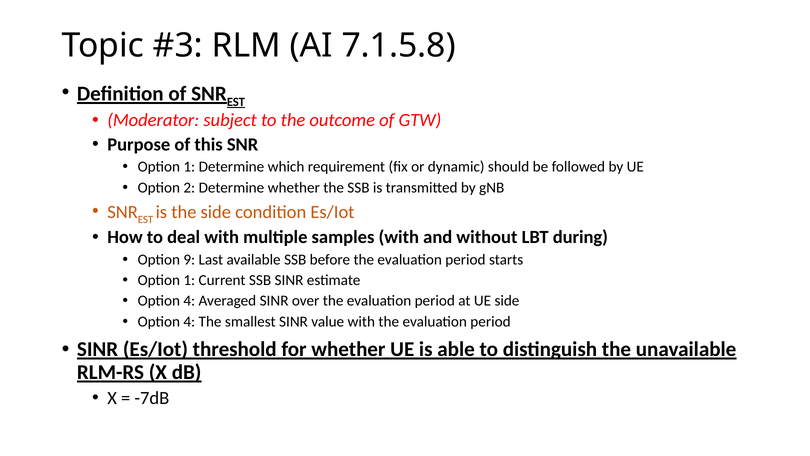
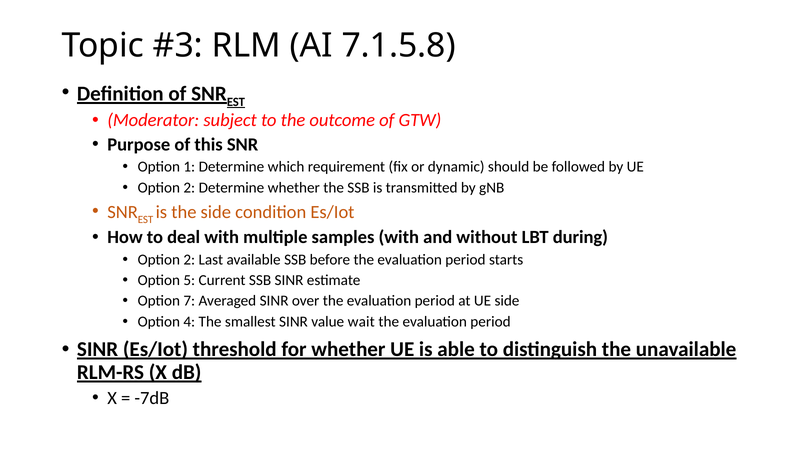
9 at (189, 259): 9 -> 2
1 at (189, 280): 1 -> 5
4 at (189, 301): 4 -> 7
value with: with -> wait
